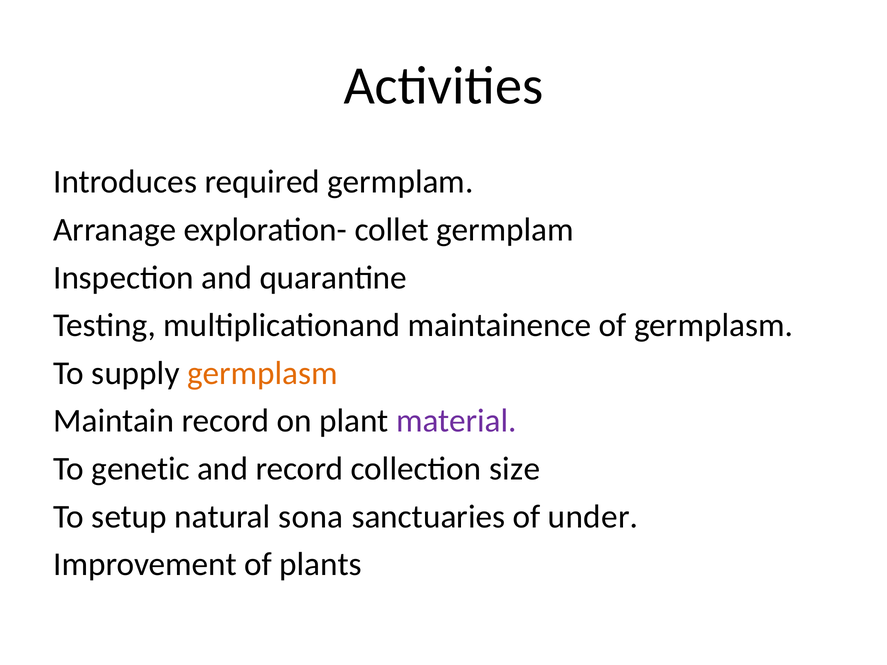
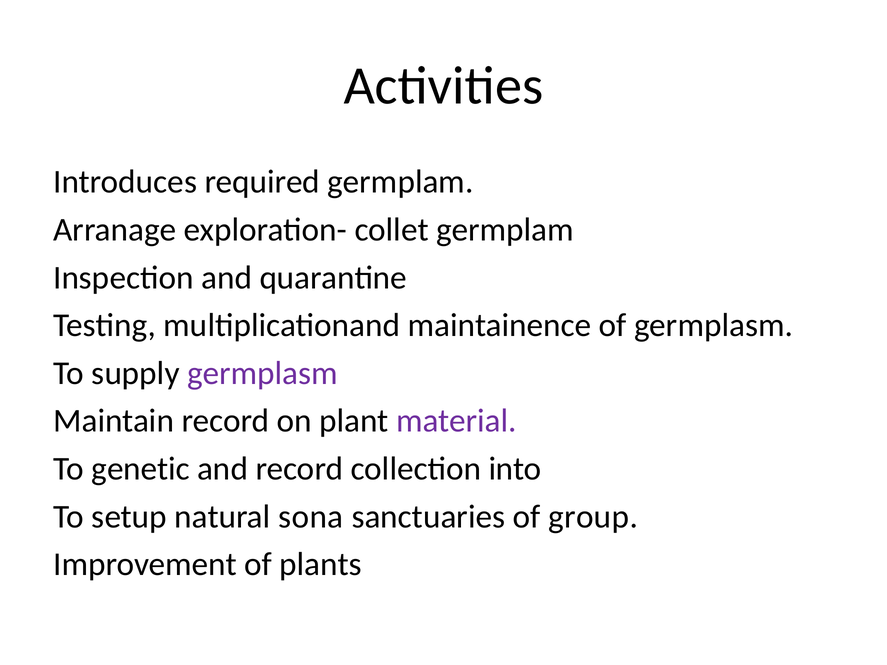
germplasm at (262, 373) colour: orange -> purple
size: size -> into
under: under -> group
